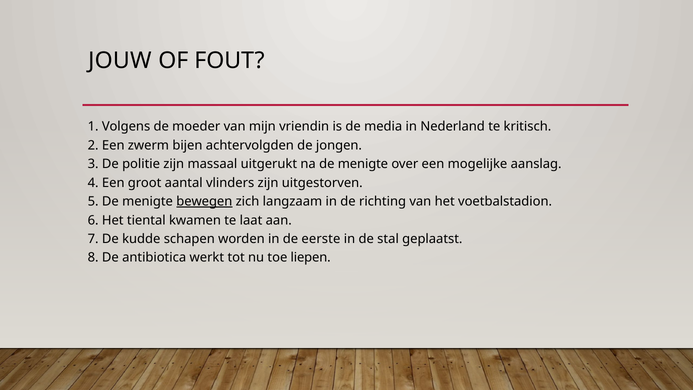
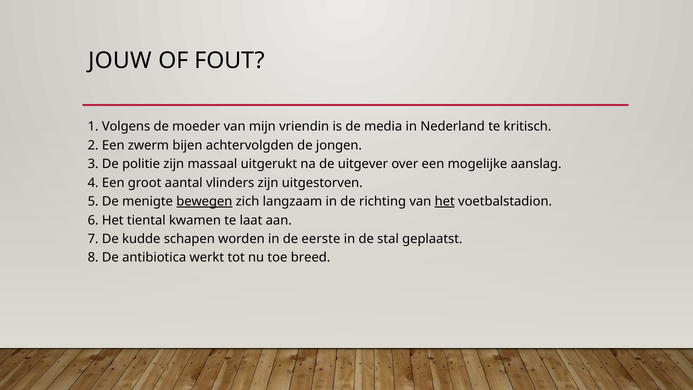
na de menigte: menigte -> uitgever
het at (445, 201) underline: none -> present
liepen: liepen -> breed
